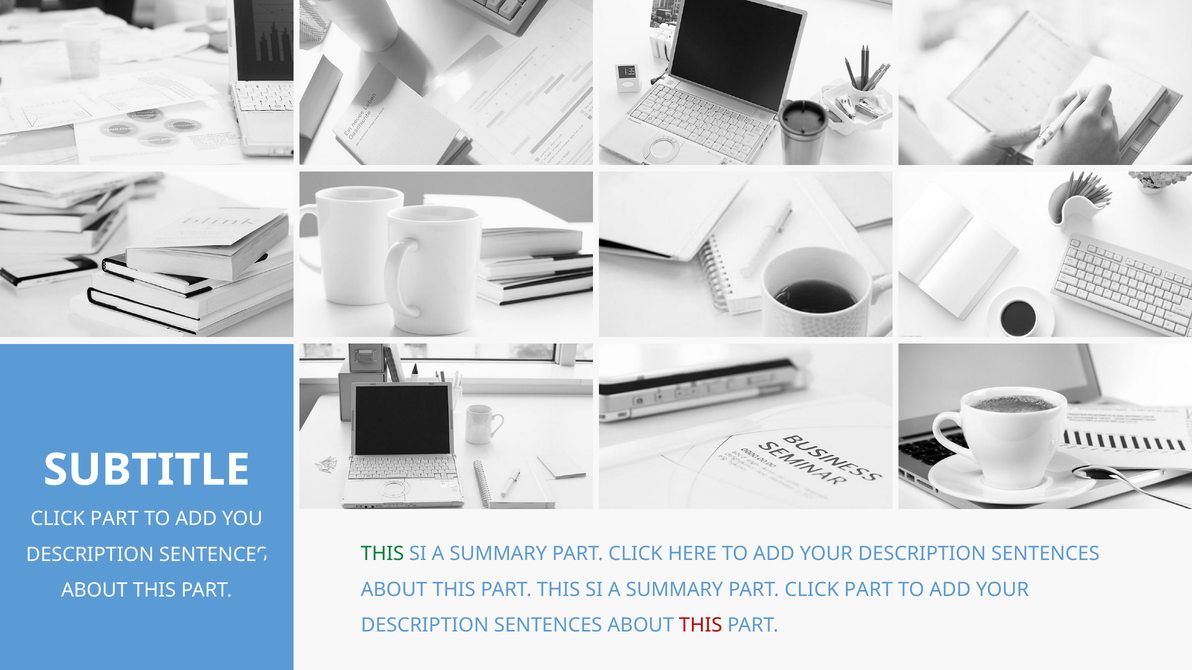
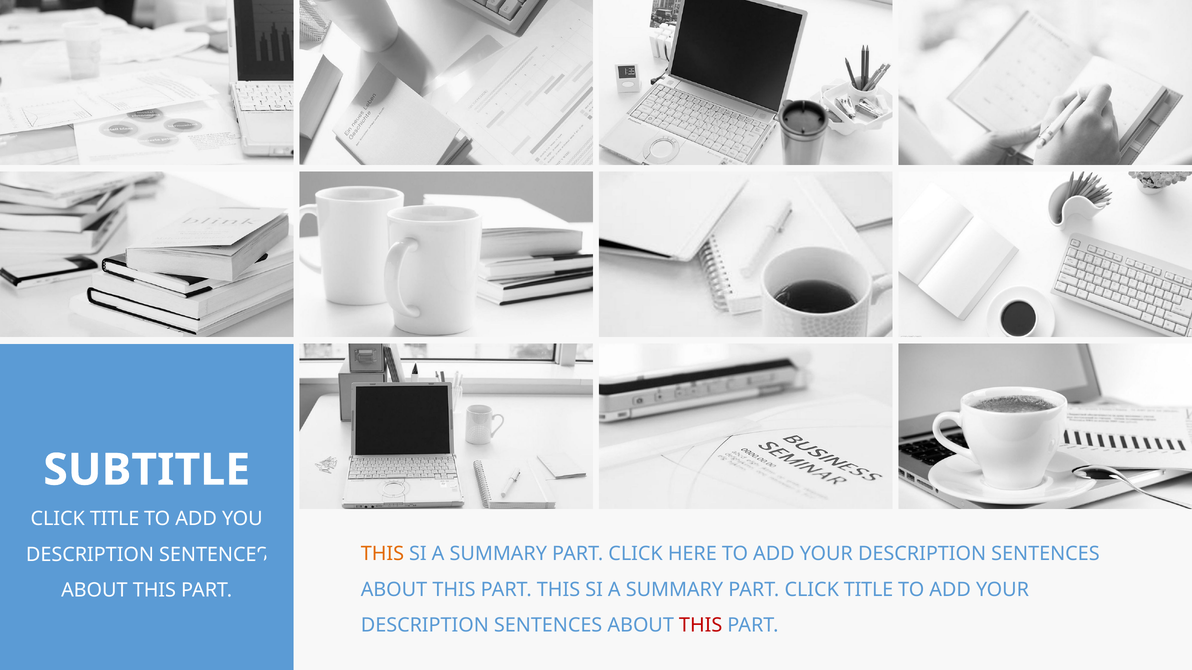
PART at (114, 519): PART -> TITLE
THIS at (382, 554) colour: green -> orange
PART CLICK PART: PART -> TITLE
